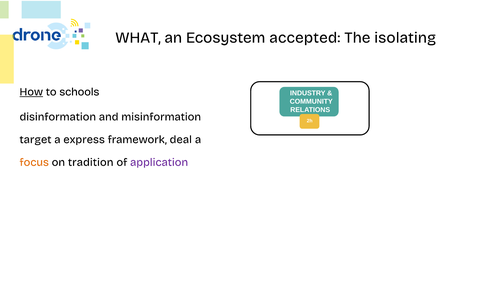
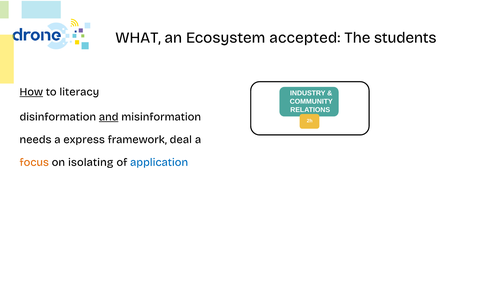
isolating: isolating -> students
schools: schools -> literacy
and underline: none -> present
target: target -> needs
tradition: tradition -> isolating
application colour: purple -> blue
